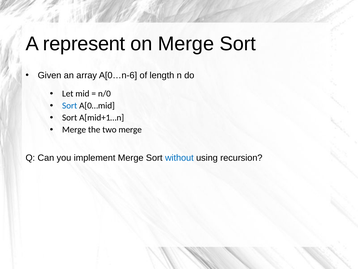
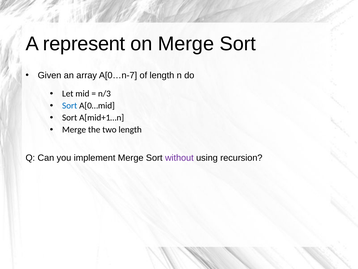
A[0…n-6: A[0…n-6 -> A[0…n-7
n/0: n/0 -> n/3
two merge: merge -> length
without colour: blue -> purple
